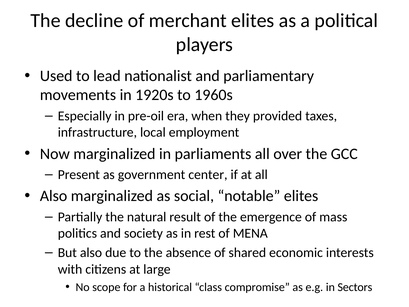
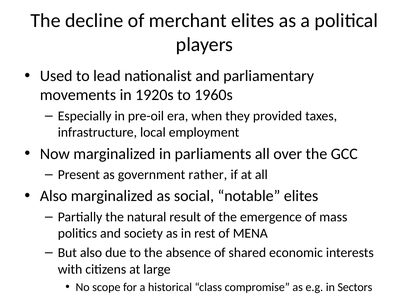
center: center -> rather
